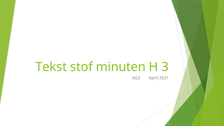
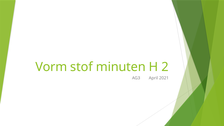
Tekst: Tekst -> Vorm
3: 3 -> 2
